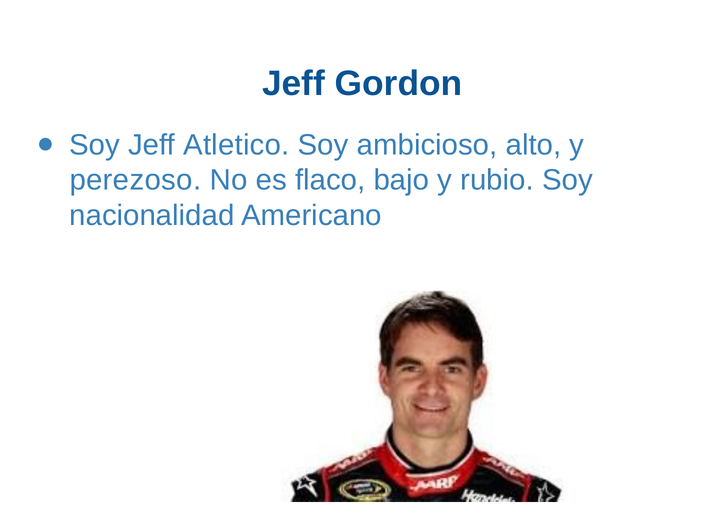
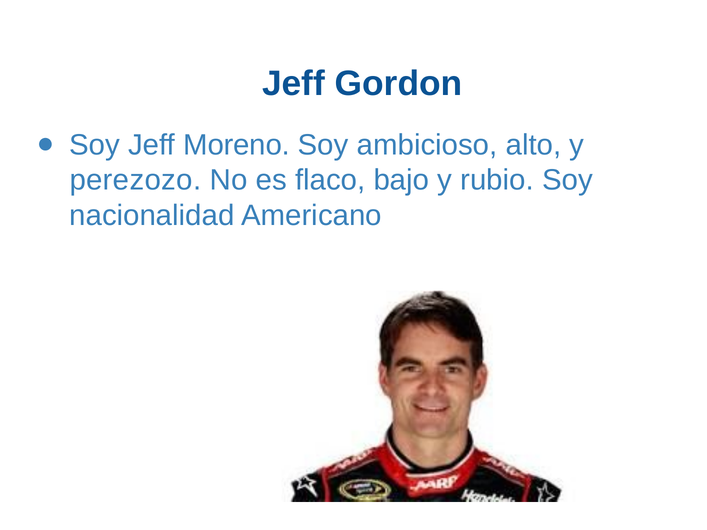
Atletico: Atletico -> Moreno
perezoso: perezoso -> perezozo
